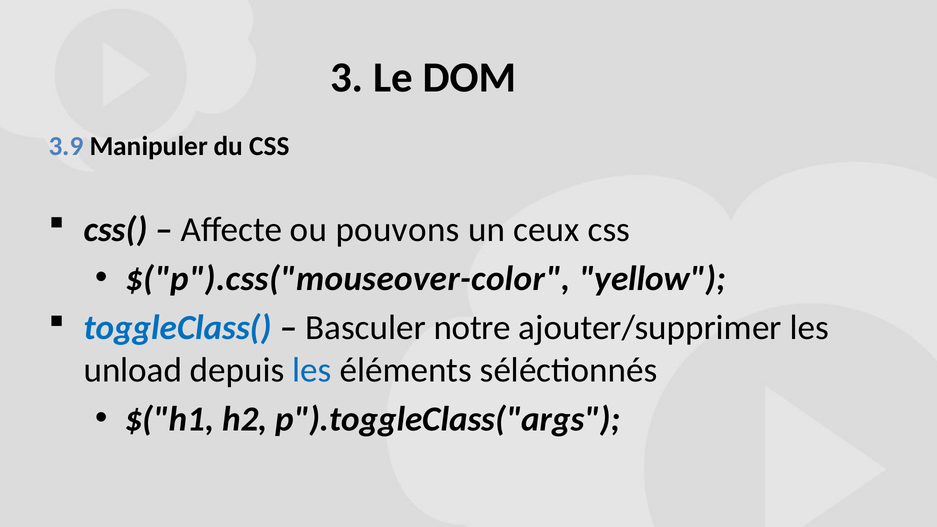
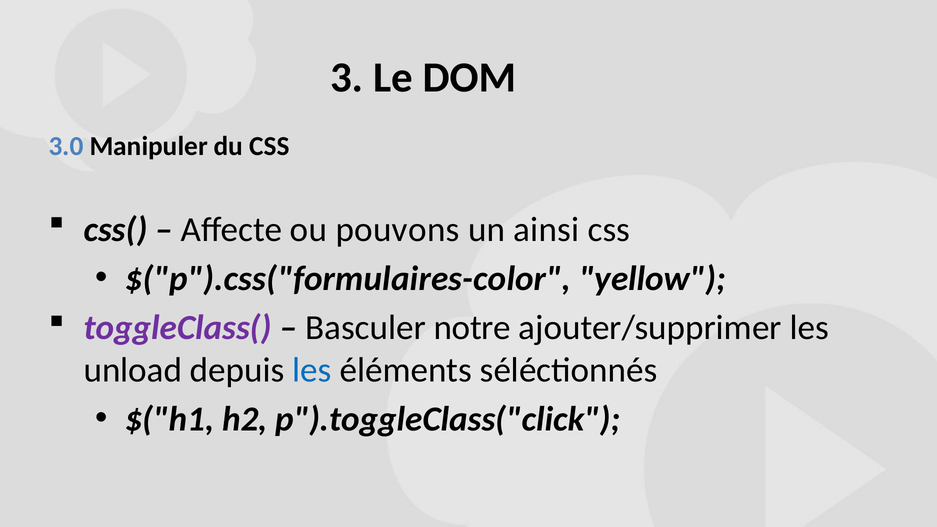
3.9: 3.9 -> 3.0
ceux: ceux -> ainsi
$("p").css("mouseover-color: $("p").css("mouseover-color -> $("p").css("formulaires-color
toggleClass( colour: blue -> purple
p").toggleClass("args: p").toggleClass("args -> p").toggleClass("click
